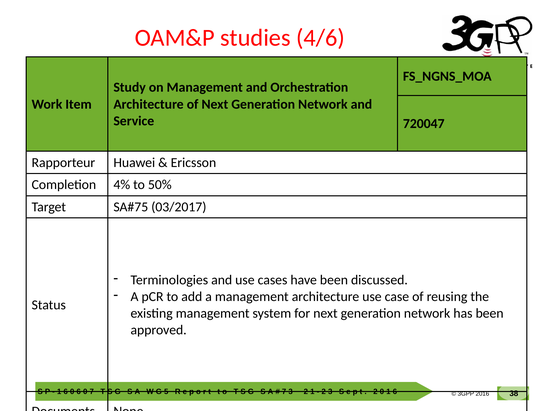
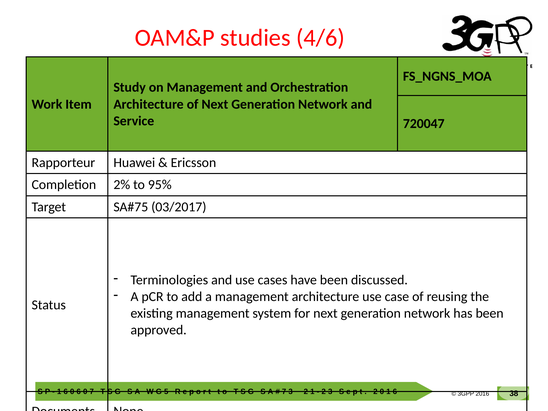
4%: 4% -> 2%
50%: 50% -> 95%
